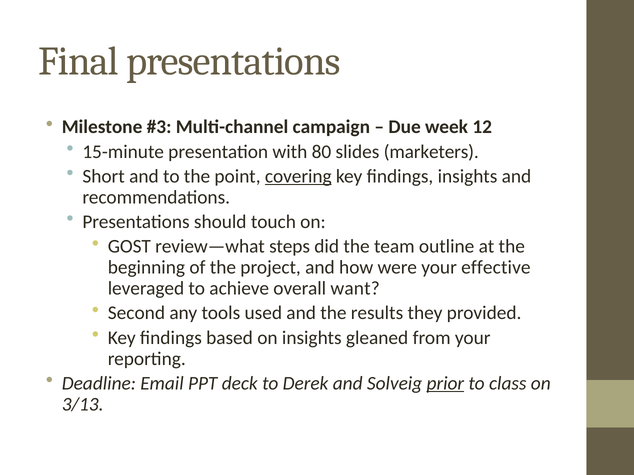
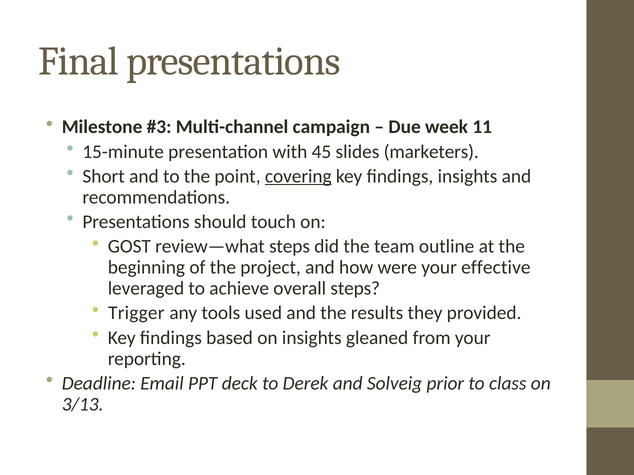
12: 12 -> 11
80: 80 -> 45
overall want: want -> steps
Second: Second -> Trigger
prior underline: present -> none
